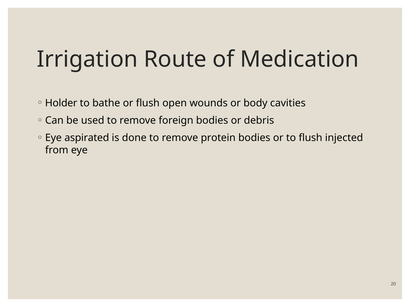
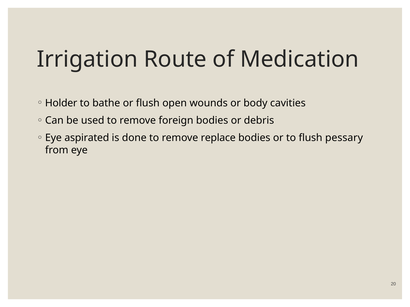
protein: protein -> replace
injected: injected -> pessary
